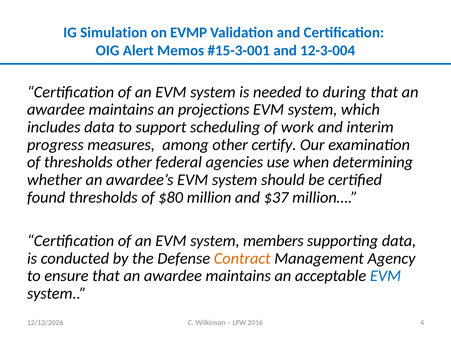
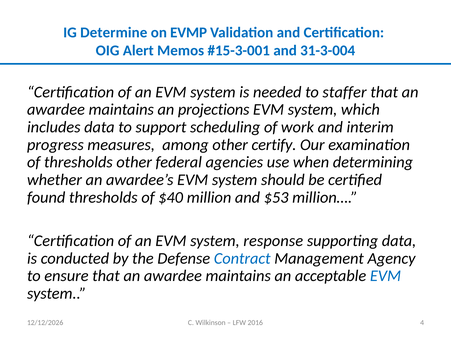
Simulation: Simulation -> Determine
12-3-004: 12-3-004 -> 31-3-004
during: during -> staffer
$80: $80 -> $40
$37: $37 -> $53
members: members -> response
Contract colour: orange -> blue
